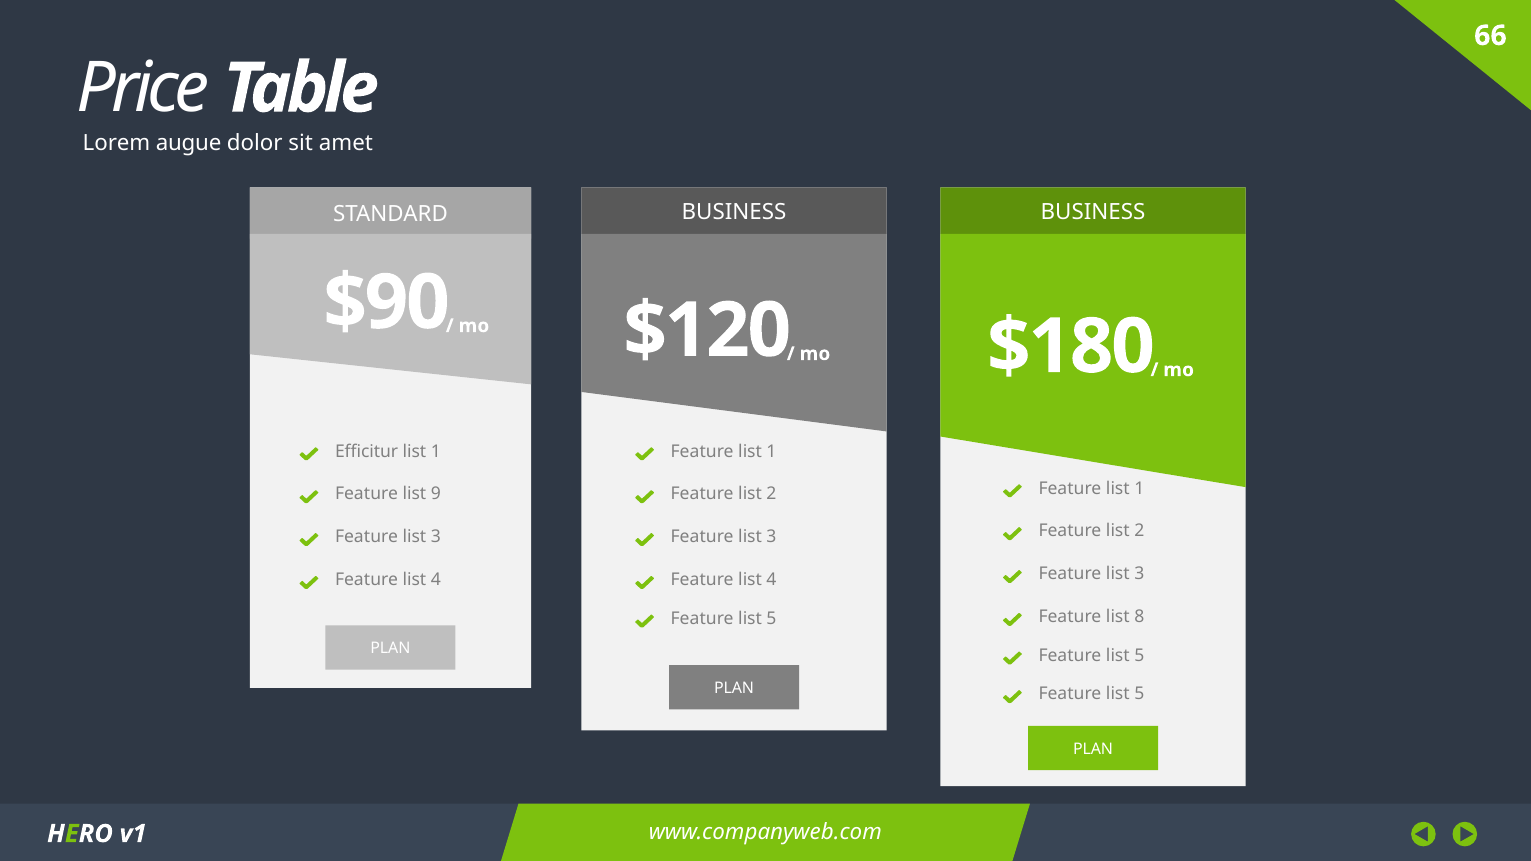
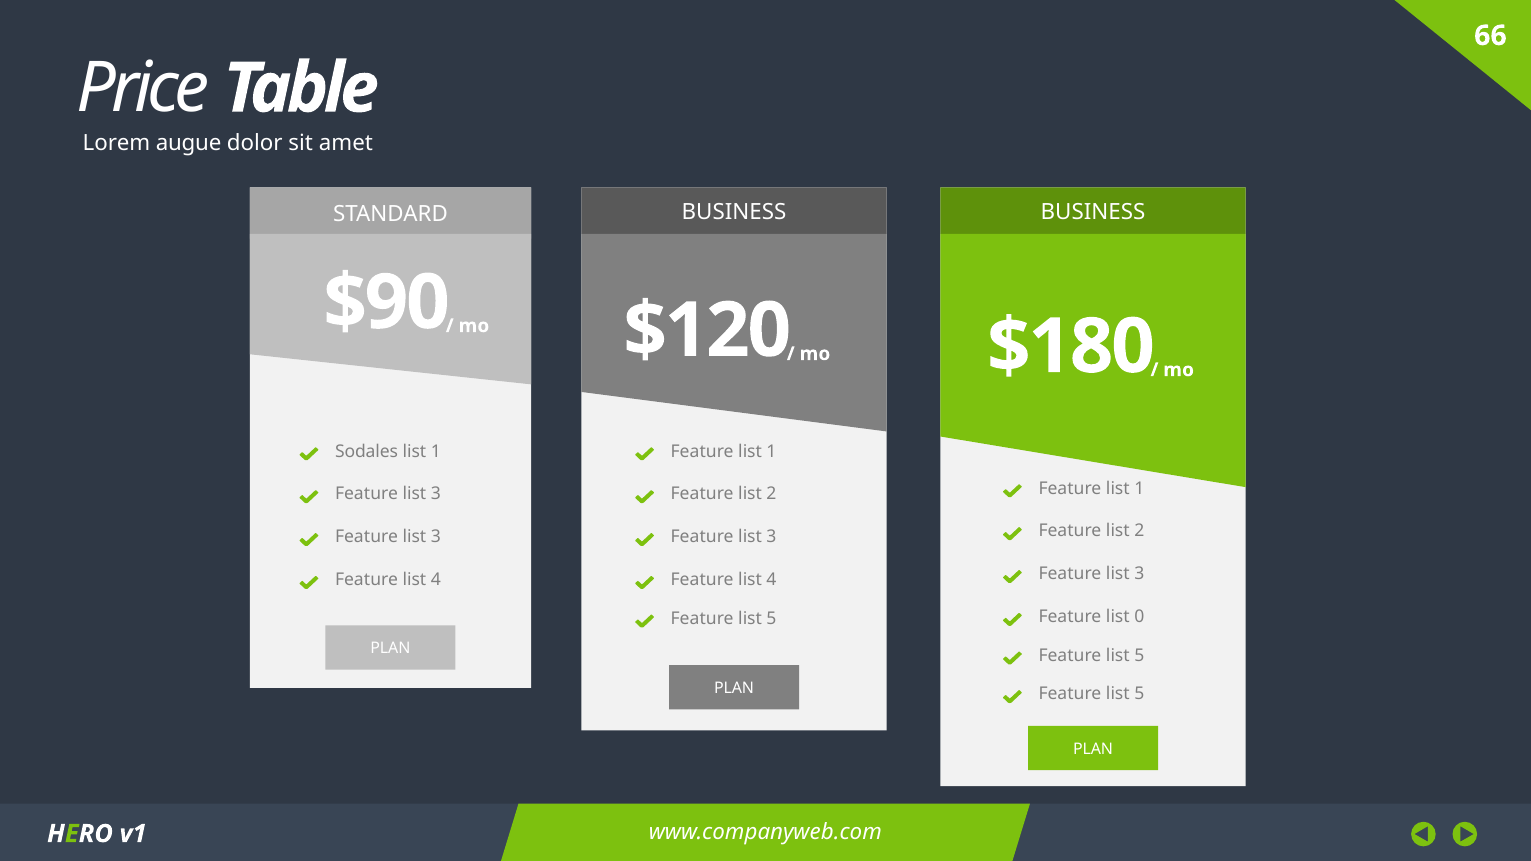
Efficitur: Efficitur -> Sodales
9 at (436, 494): 9 -> 3
8: 8 -> 0
